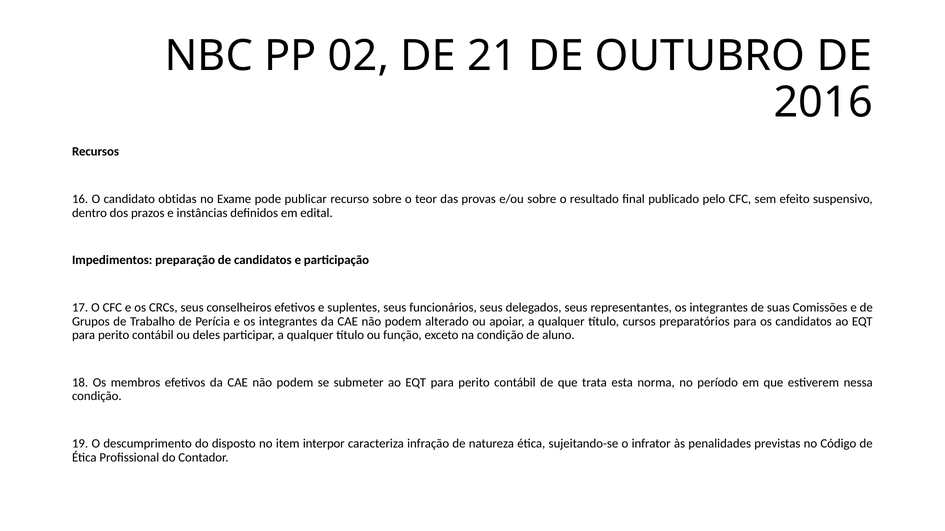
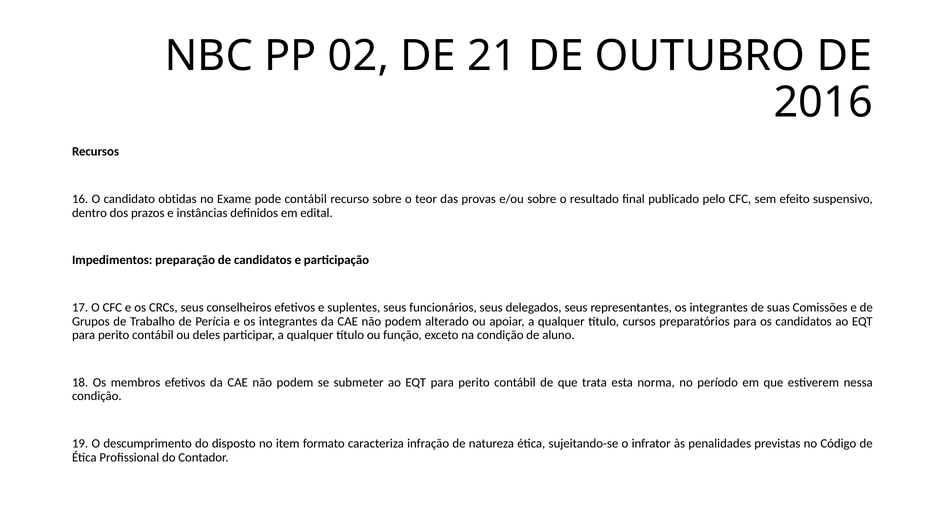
pode publicar: publicar -> contábil
interpor: interpor -> formato
